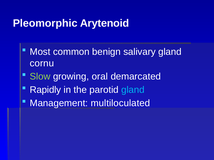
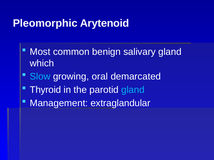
cornu: cornu -> which
Slow colour: light green -> light blue
Rapidly: Rapidly -> Thyroid
multiloculated: multiloculated -> extraglandular
